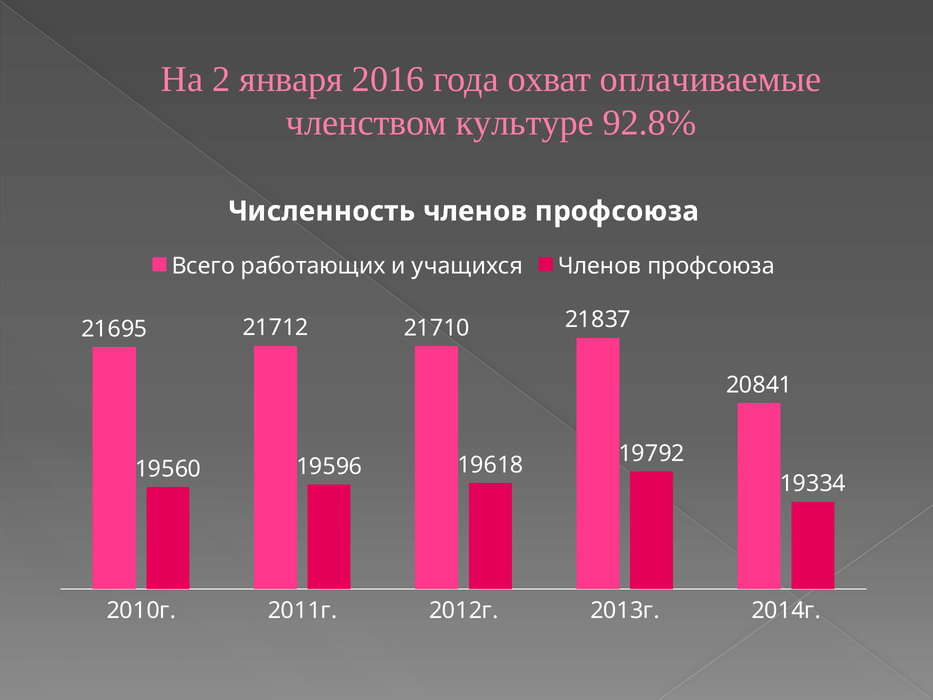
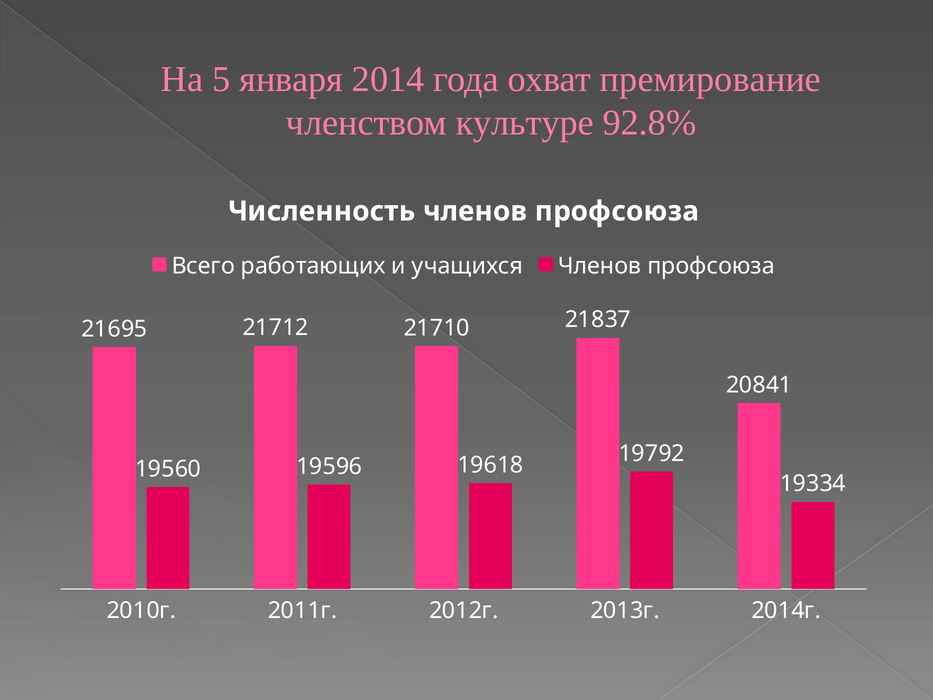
2: 2 -> 5
2016: 2016 -> 2014
оплачиваемые: оплачиваемые -> премирование
